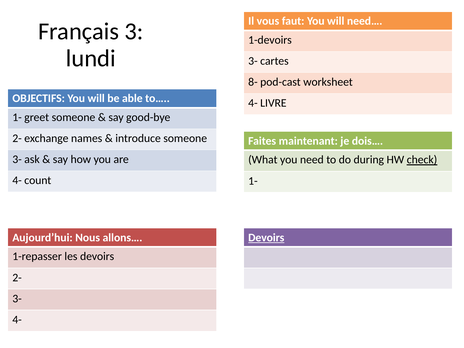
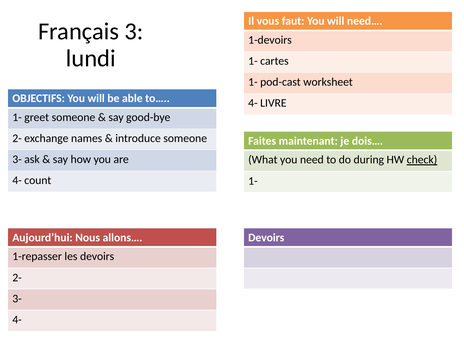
3- at (253, 61): 3- -> 1-
8- at (253, 82): 8- -> 1-
Devoirs at (266, 238) underline: present -> none
